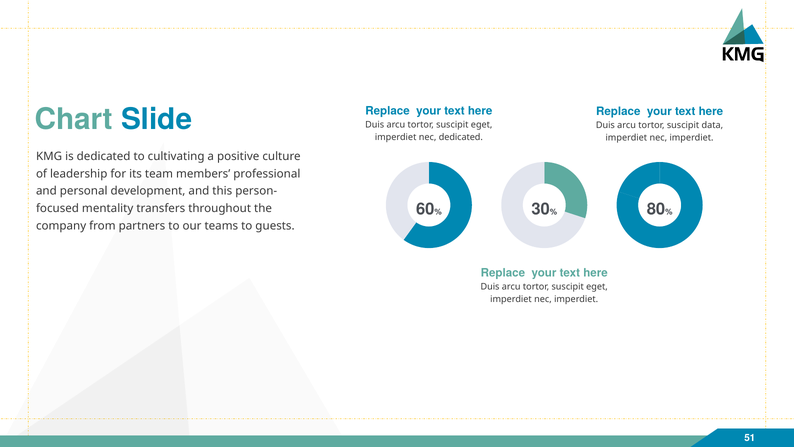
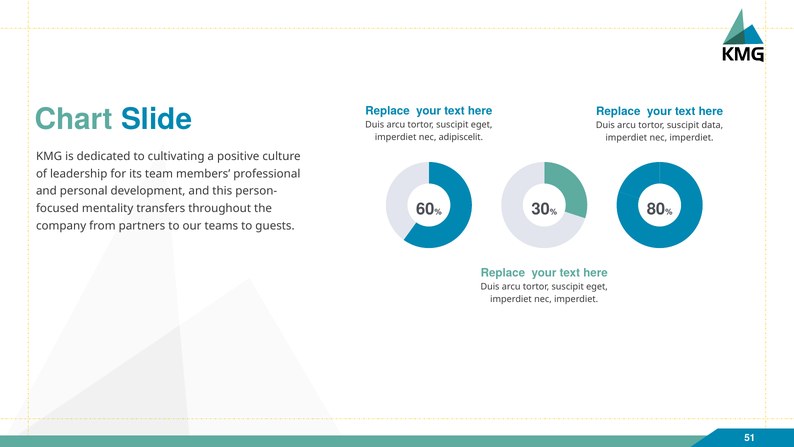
nec dedicated: dedicated -> adipiscelit
